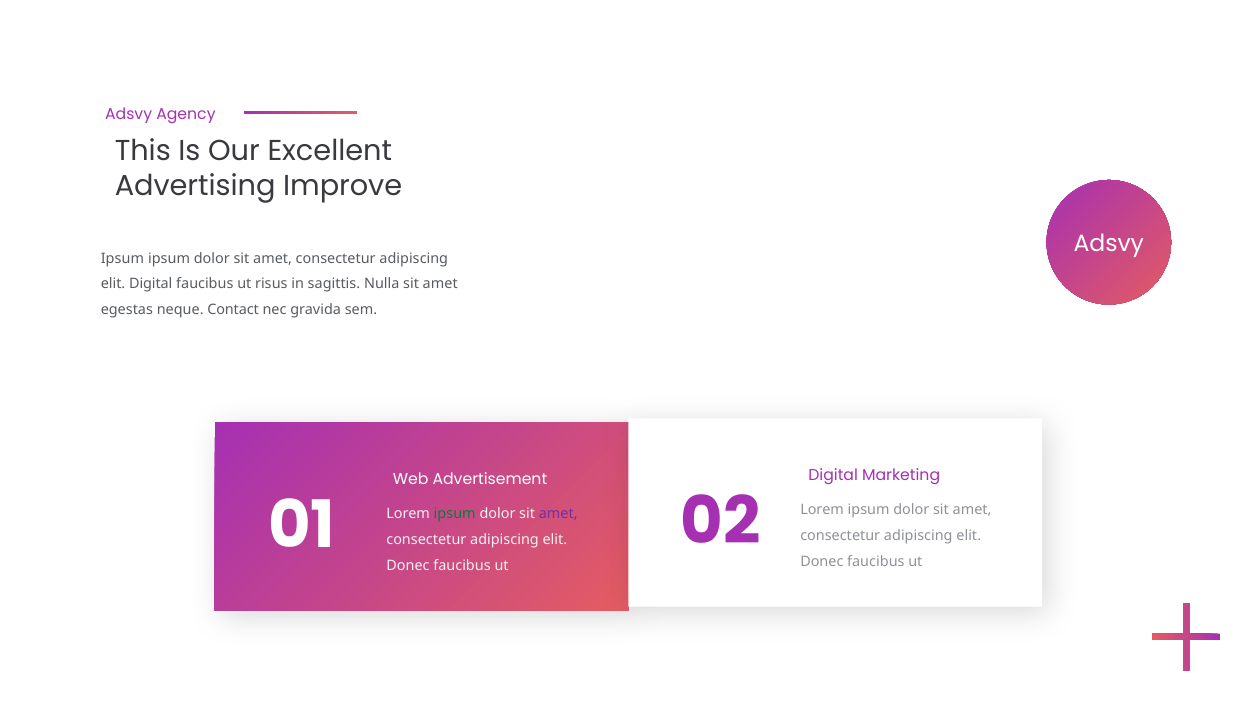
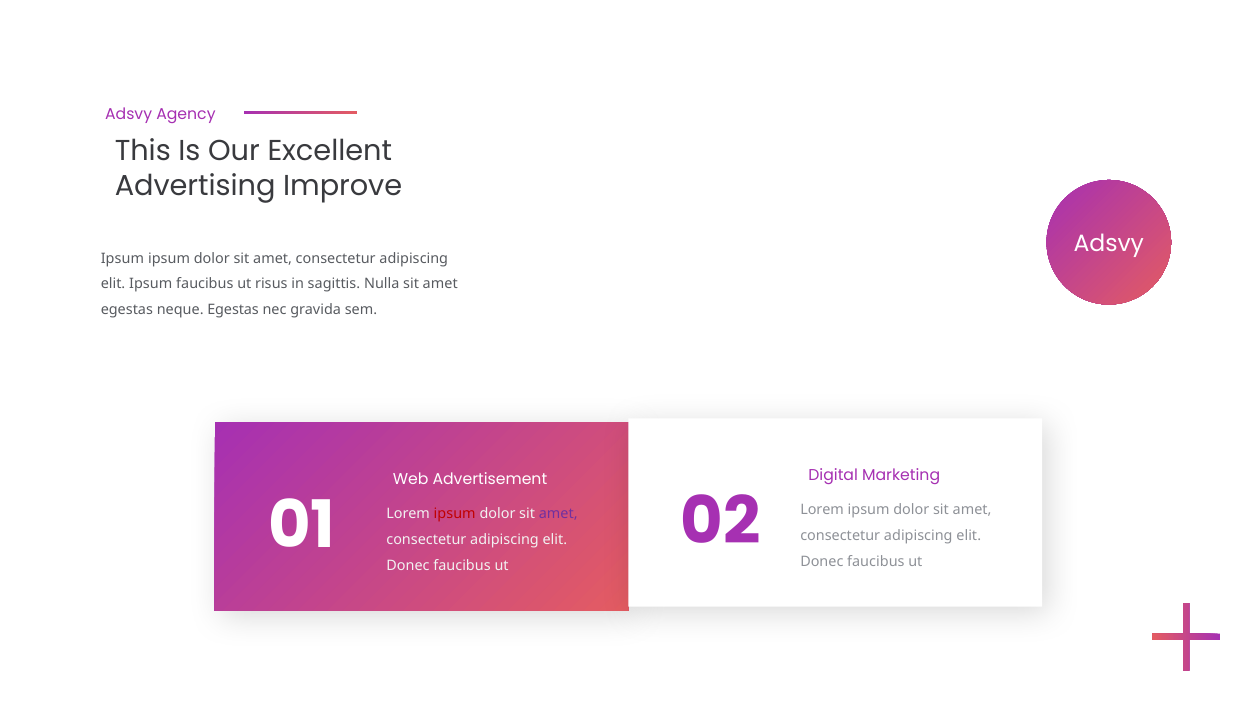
elit Digital: Digital -> Ipsum
neque Contact: Contact -> Egestas
ipsum at (455, 513) colour: green -> red
